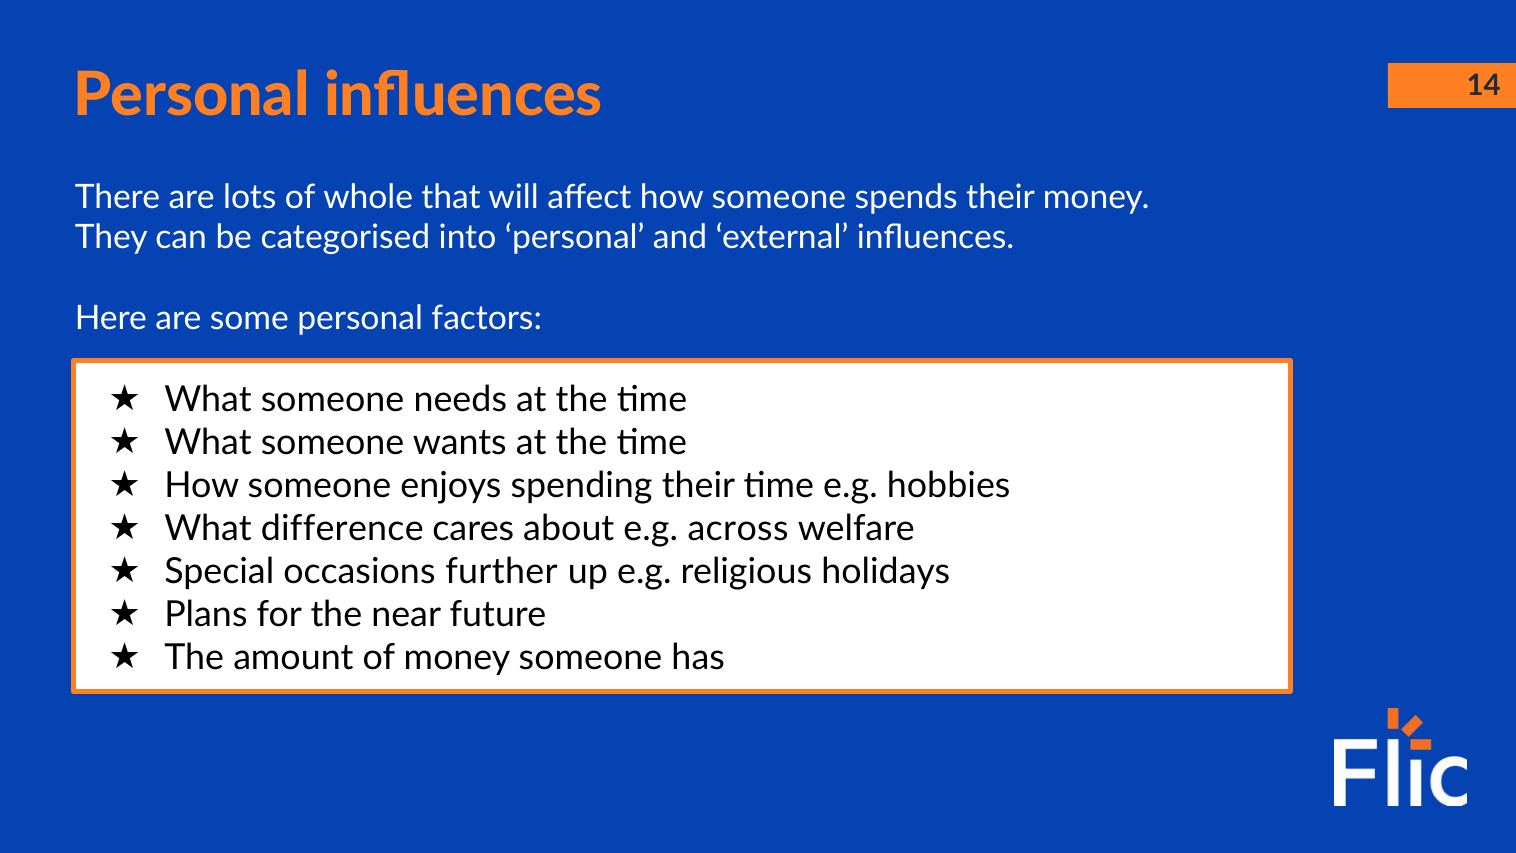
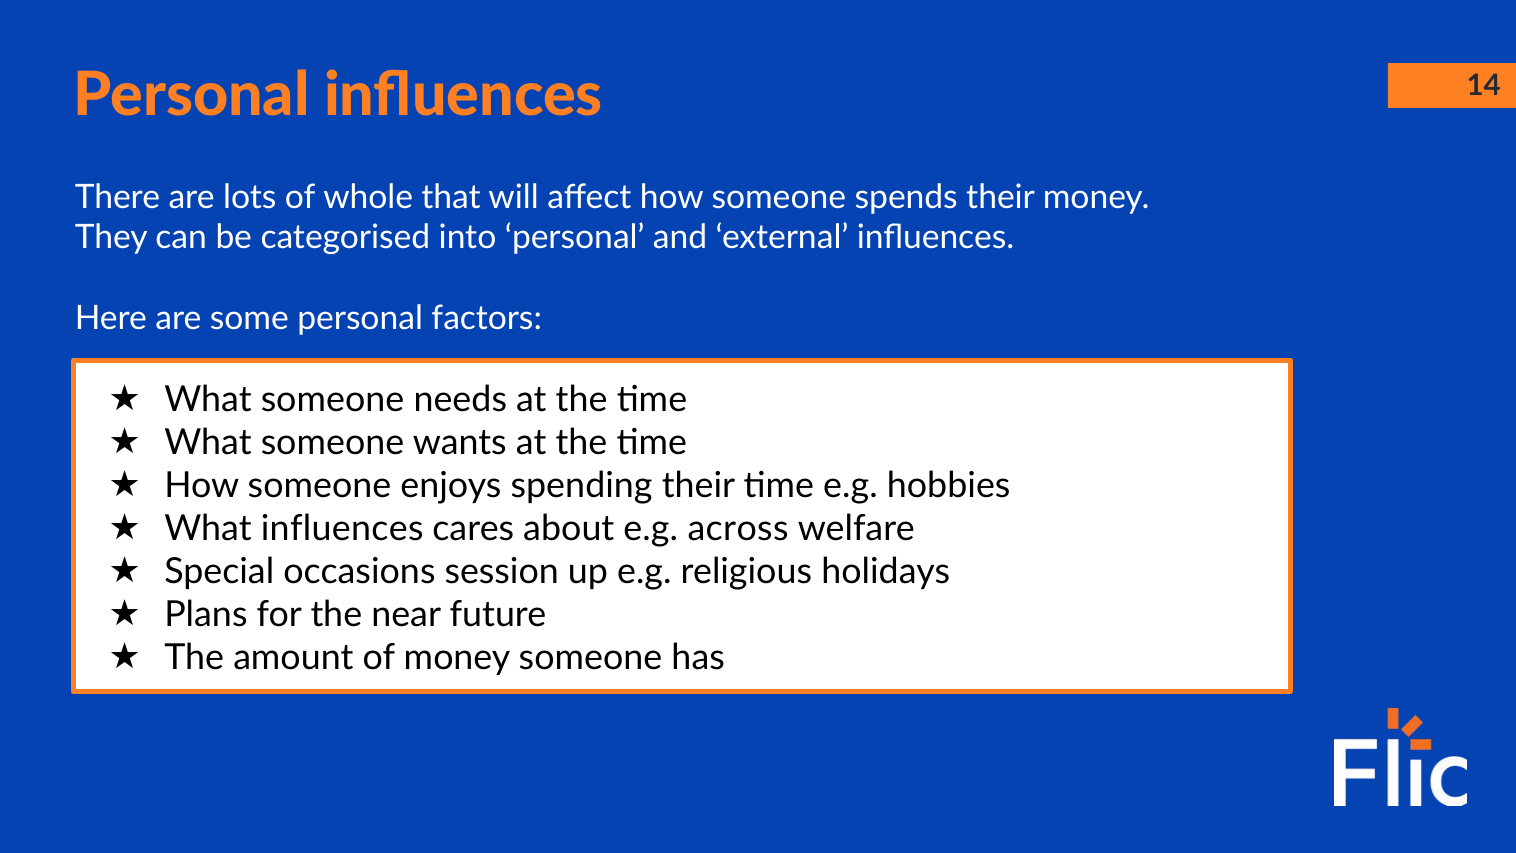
What difference: difference -> influences
further: further -> session
